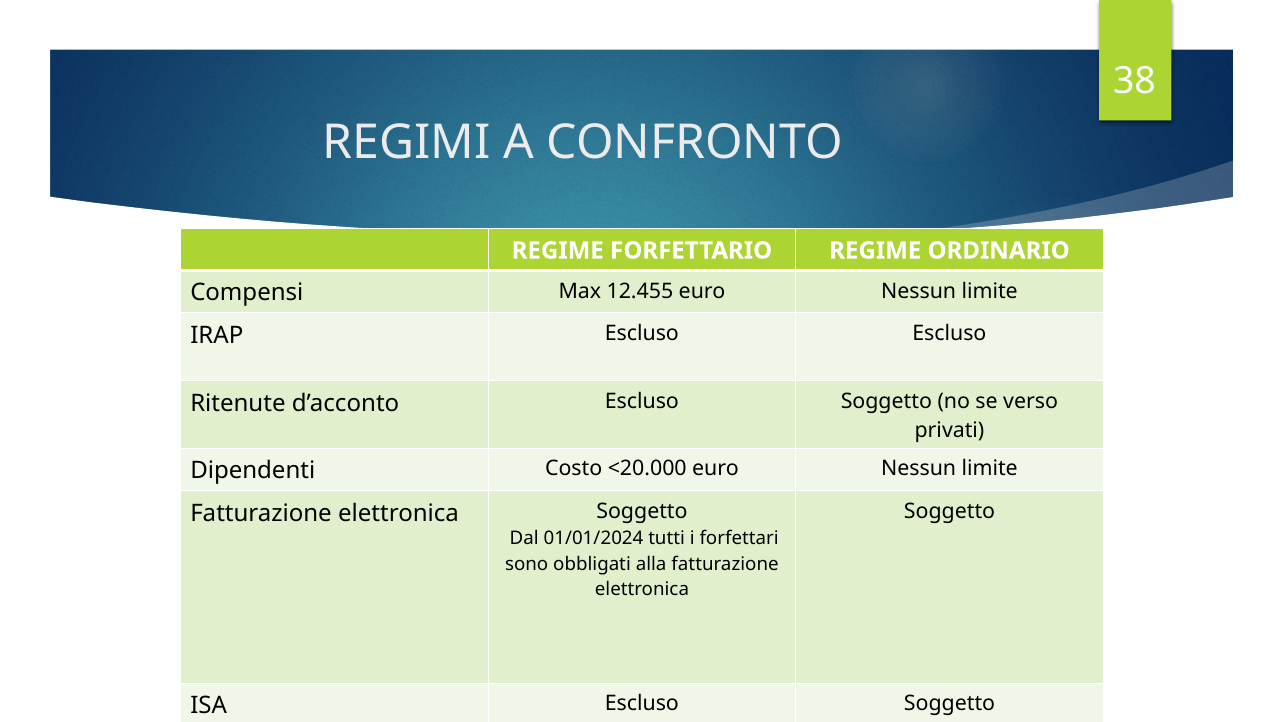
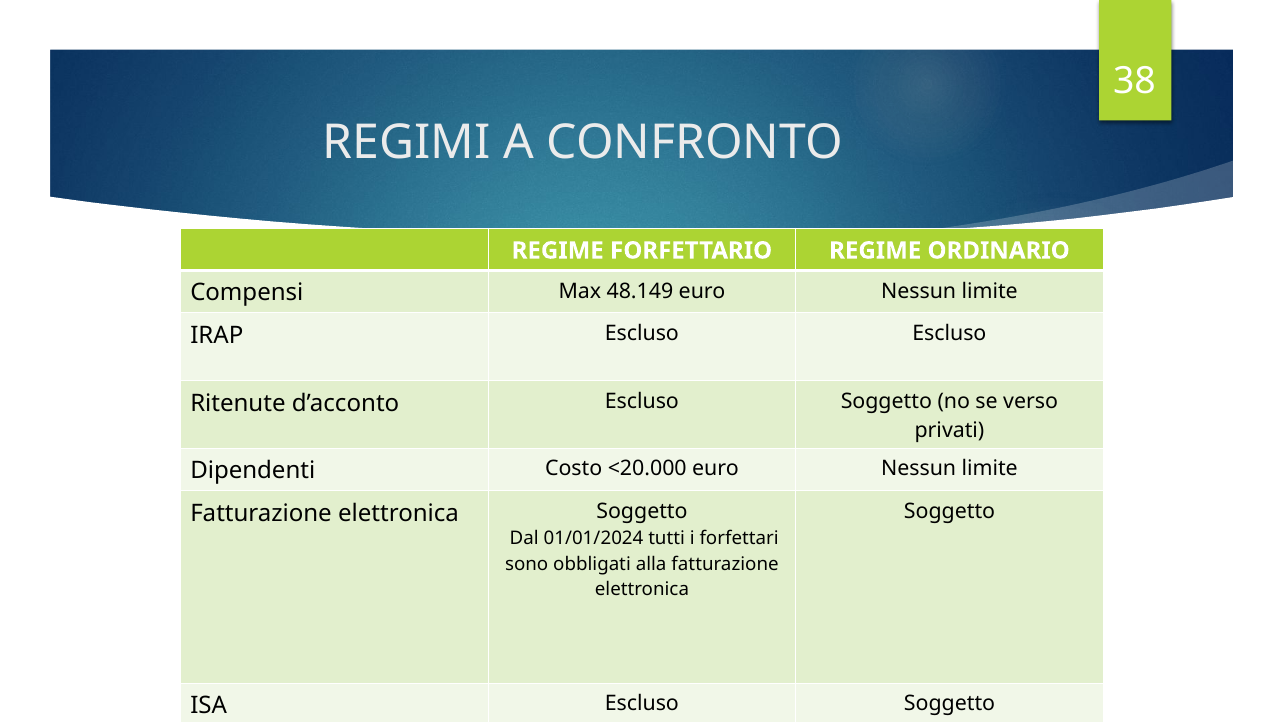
12.455: 12.455 -> 48.149
